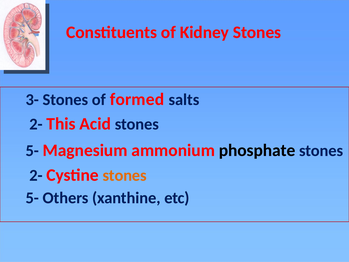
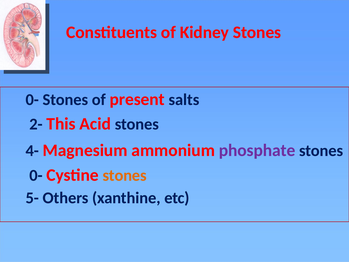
3- at (32, 99): 3- -> 0-
formed: formed -> present
5- at (32, 151): 5- -> 4-
phosphate colour: black -> purple
2- at (36, 175): 2- -> 0-
